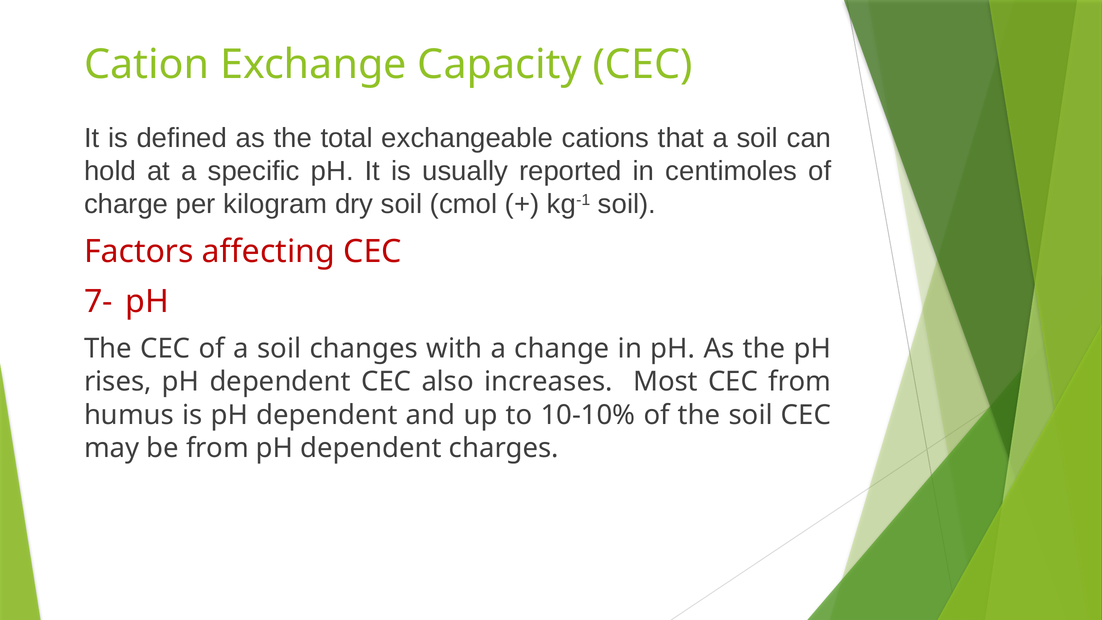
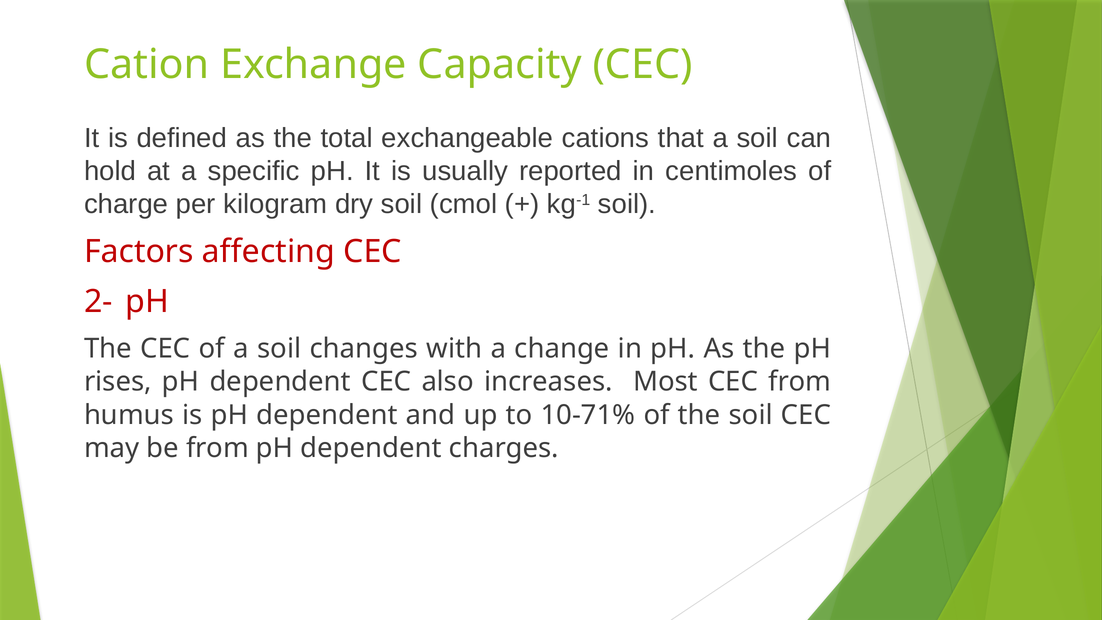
7-: 7- -> 2-
10-10%: 10-10% -> 10-71%
